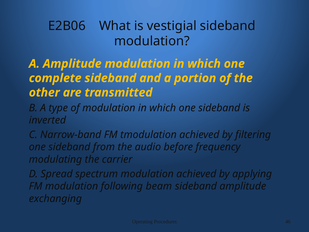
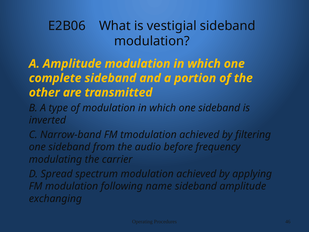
beam: beam -> name
